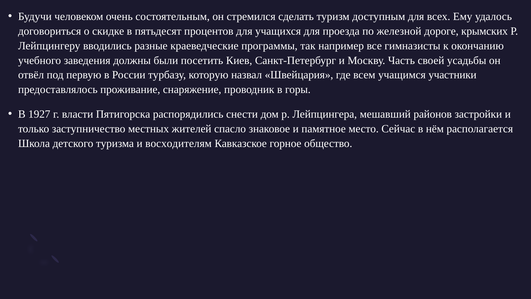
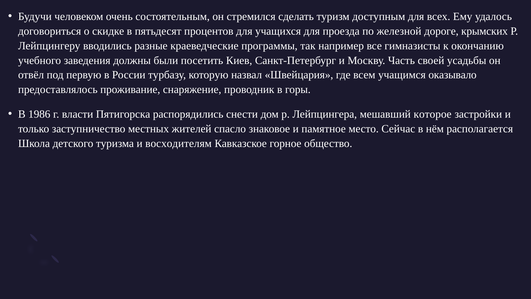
участники: участники -> оказывало
1927: 1927 -> 1986
районов: районов -> которое
